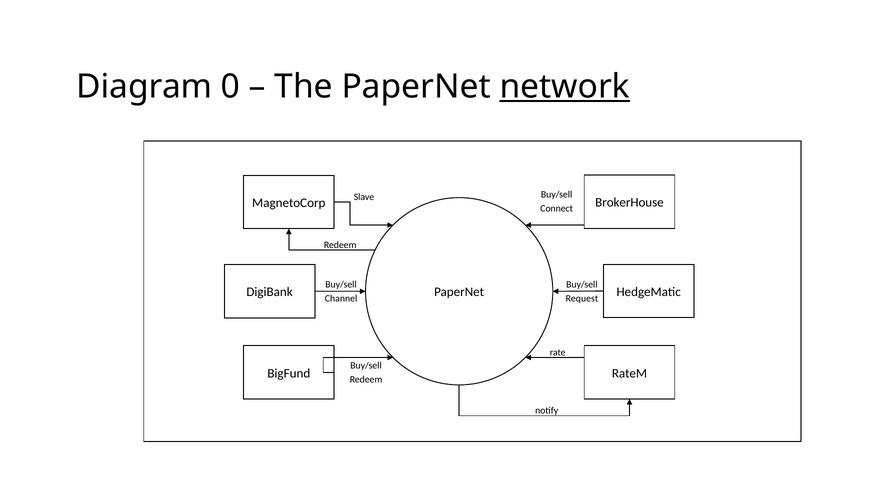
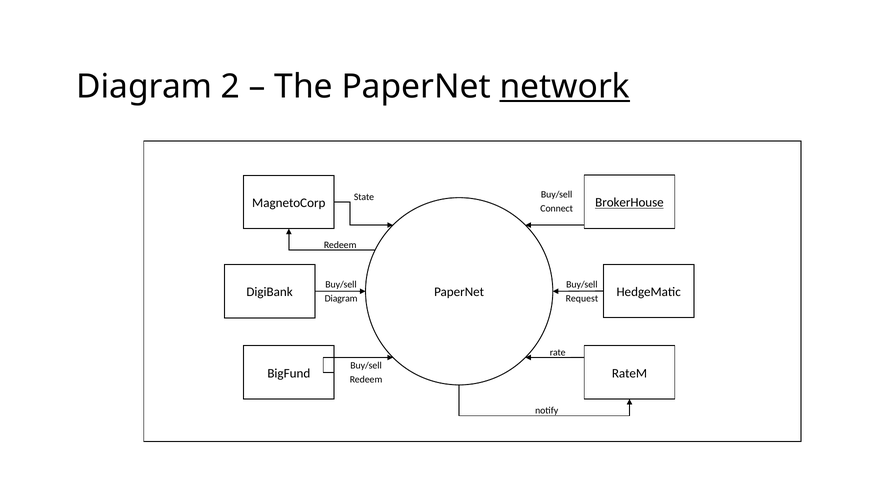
0: 0 -> 2
Slave: Slave -> State
BrokerHouse underline: none -> present
Channel at (341, 298): Channel -> Diagram
